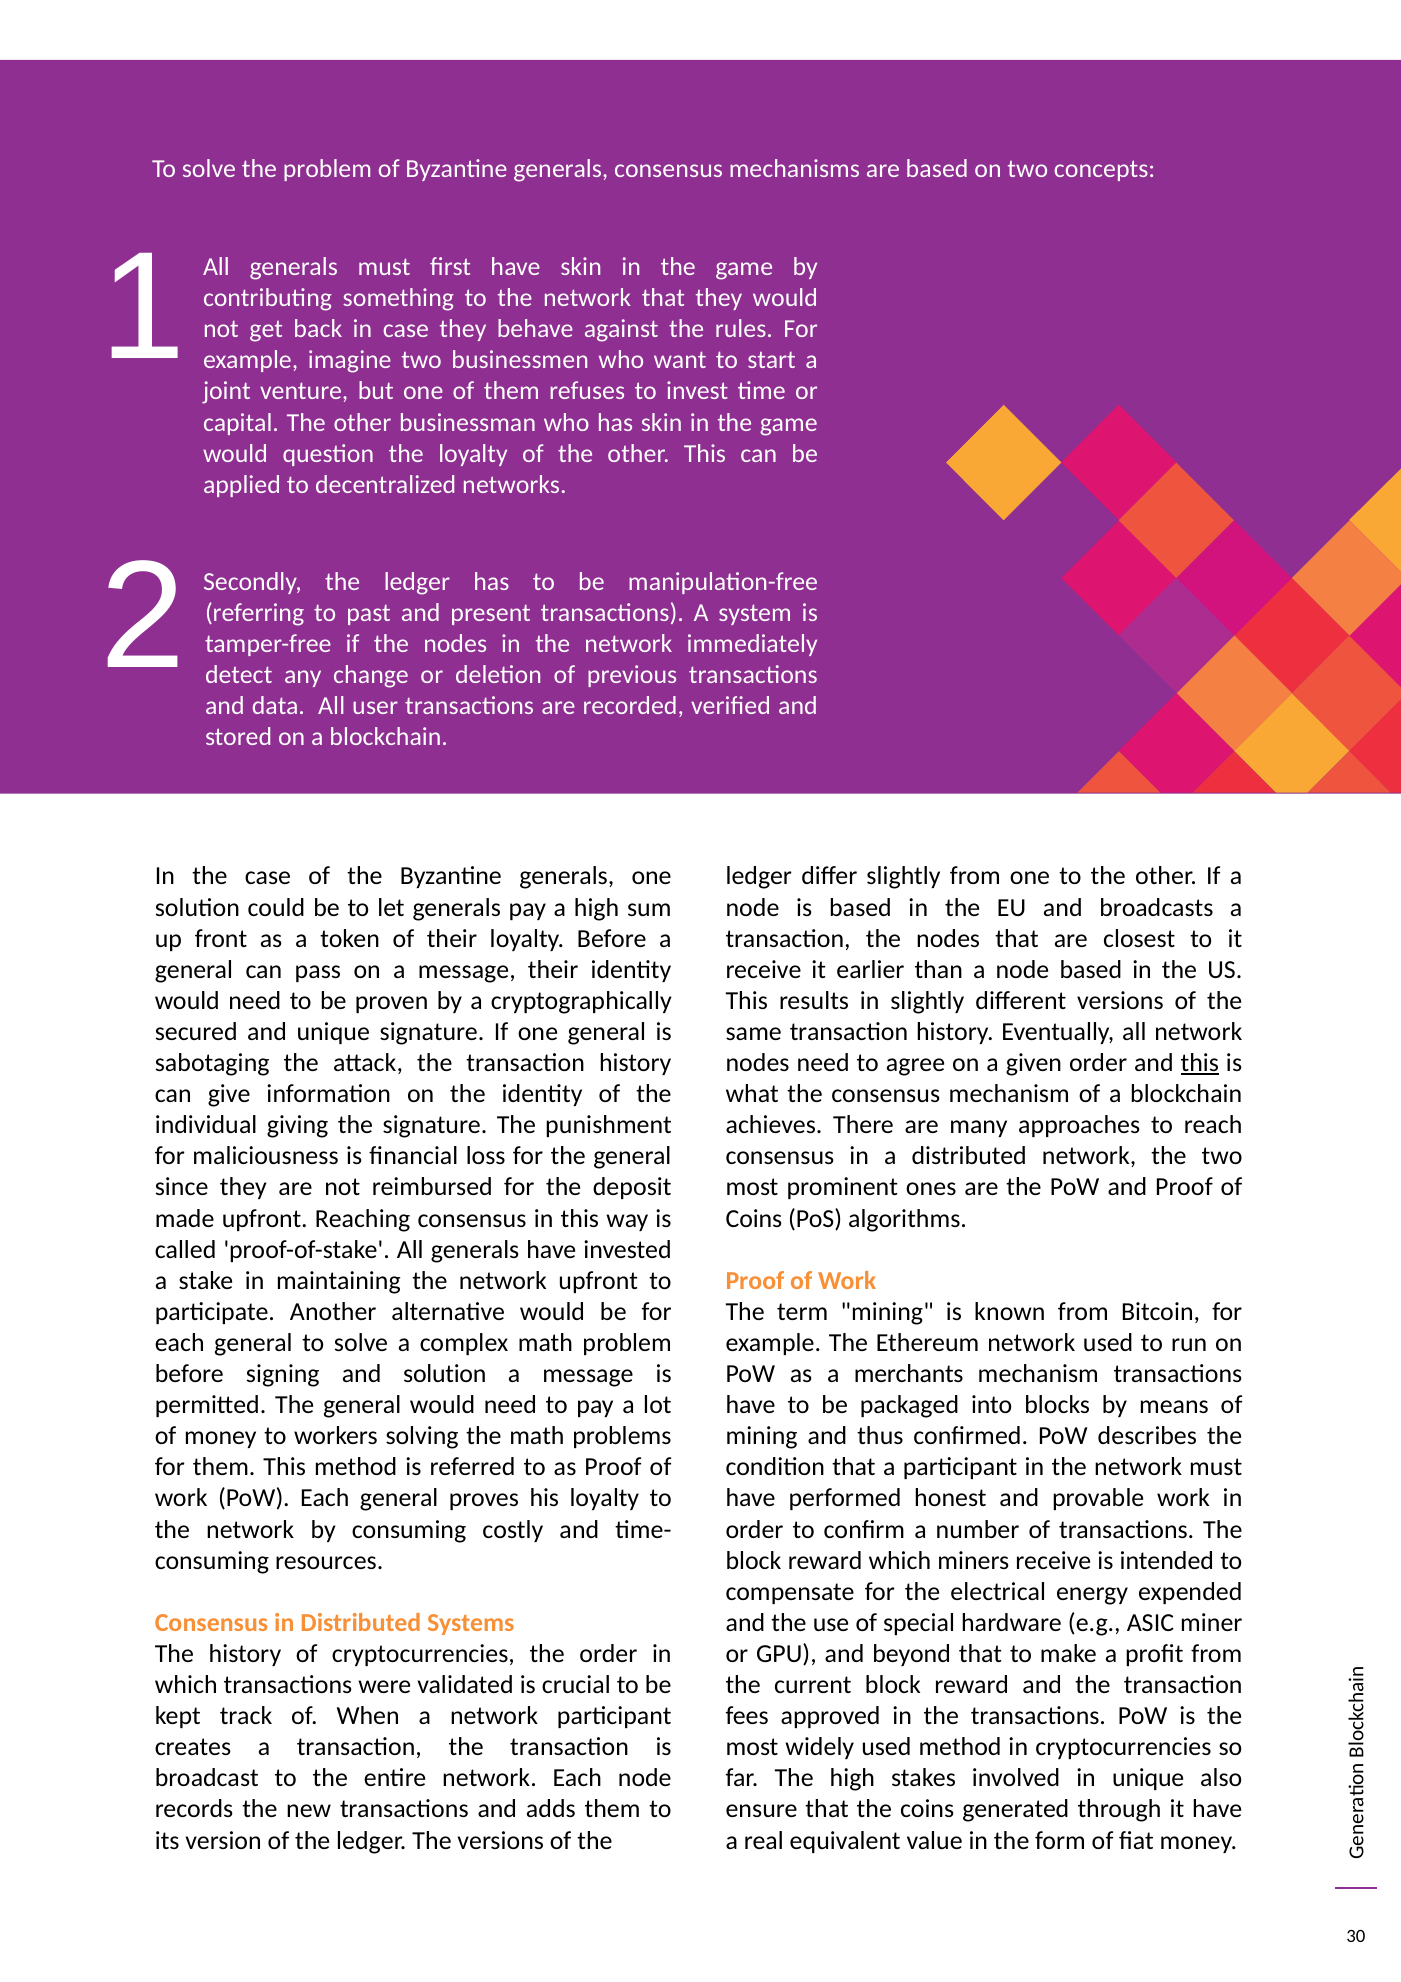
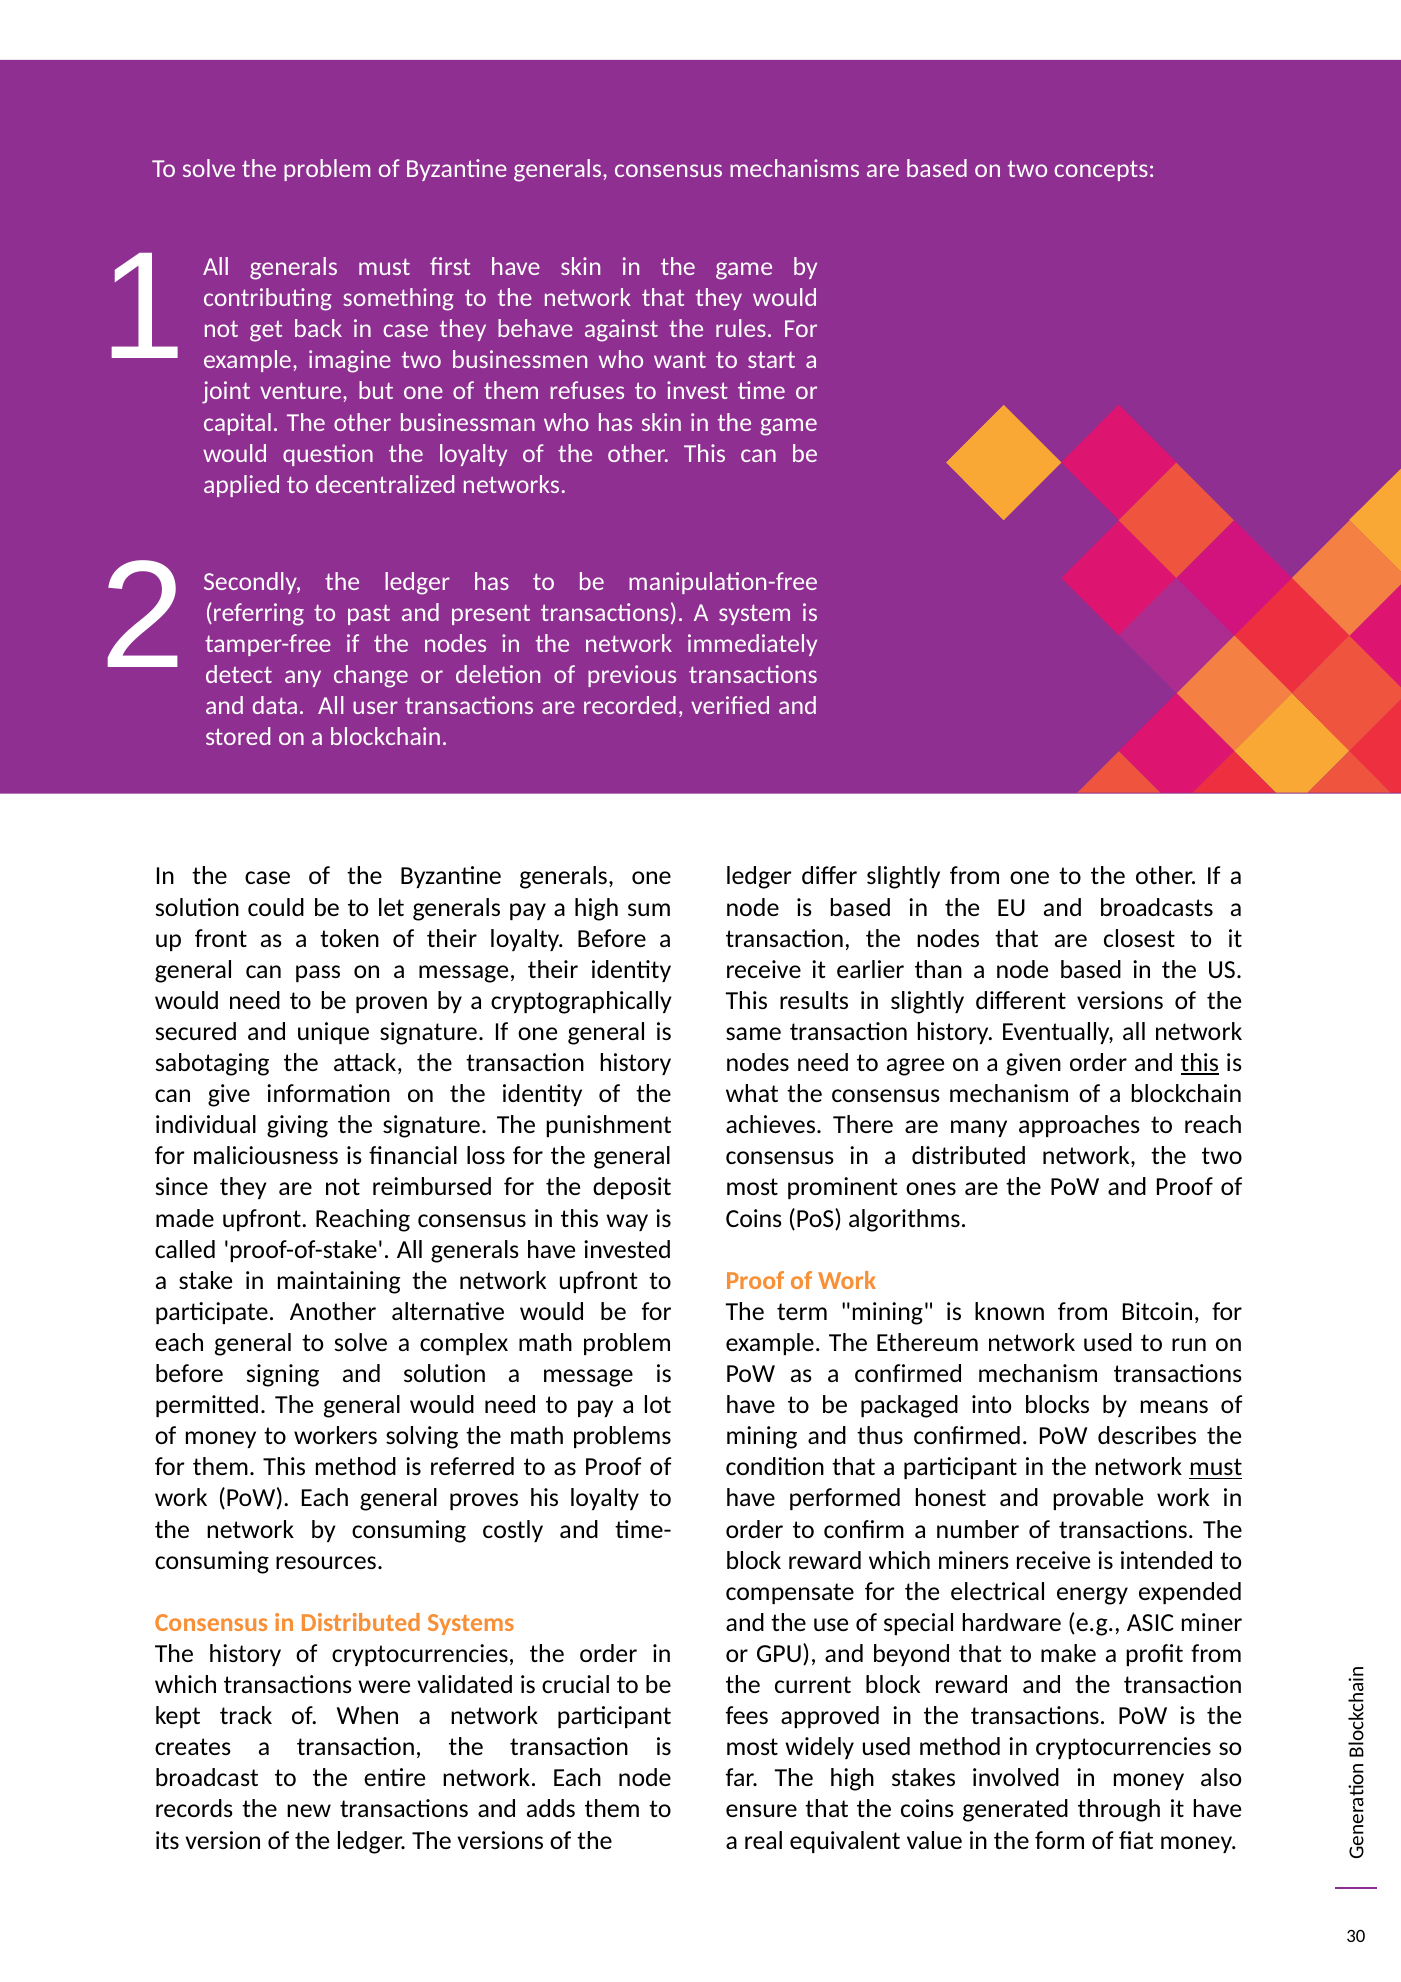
a merchants: merchants -> confirmed
must at (1216, 1467) underline: none -> present
in unique: unique -> money
